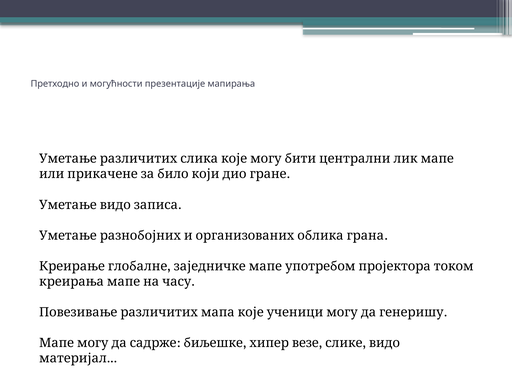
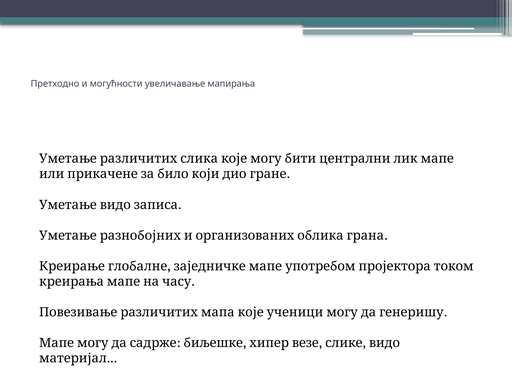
презентације: презентације -> увеличавање
